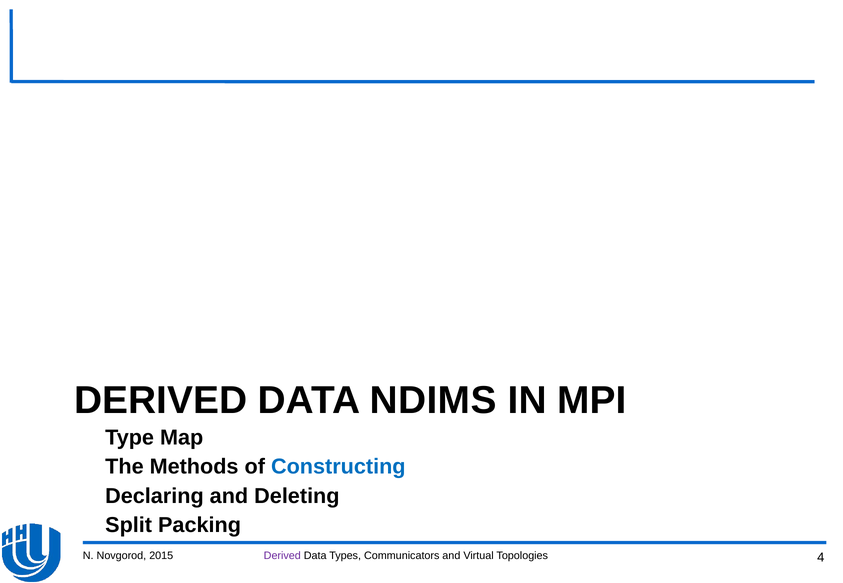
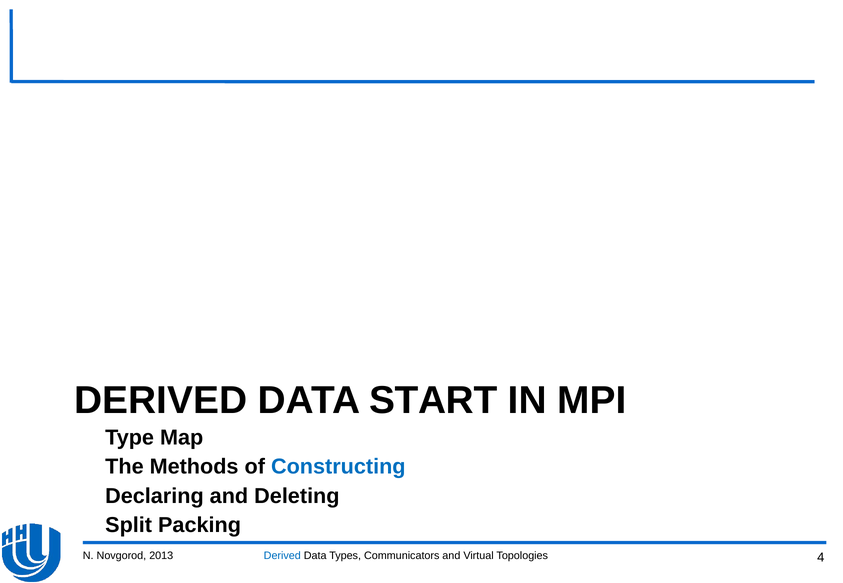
NDIMS: NDIMS -> START
2015: 2015 -> 2013
Derived at (282, 557) colour: purple -> blue
